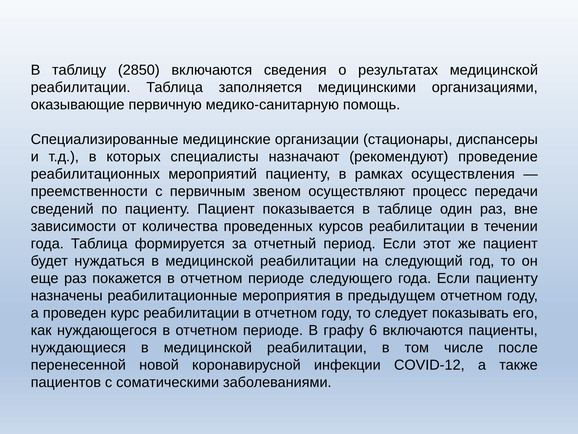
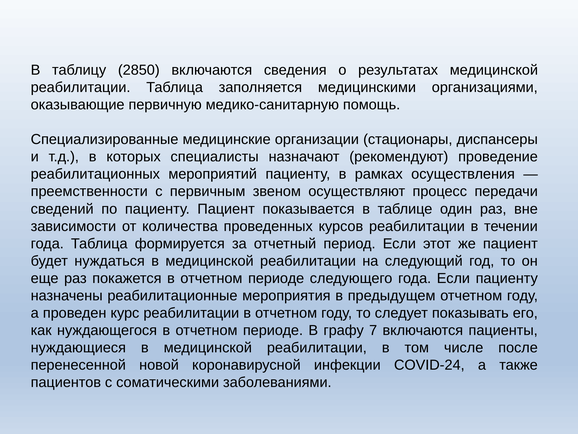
6: 6 -> 7
COVID-12: COVID-12 -> COVID-24
